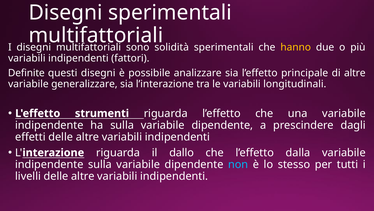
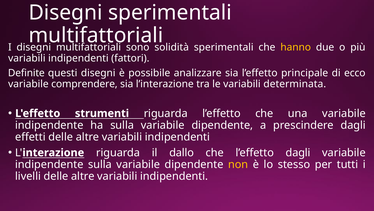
di altre: altre -> ecco
generalizzare: generalizzare -> comprendere
longitudinali: longitudinali -> determinata
l’effetto dalla: dalla -> dagli
non colour: light blue -> yellow
